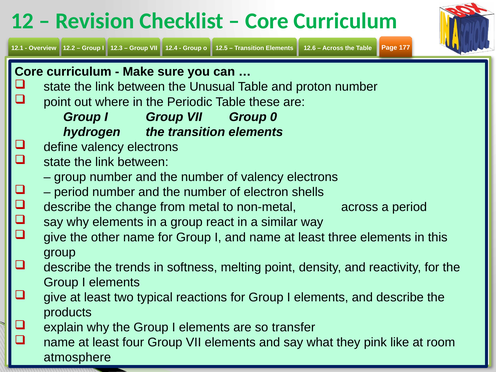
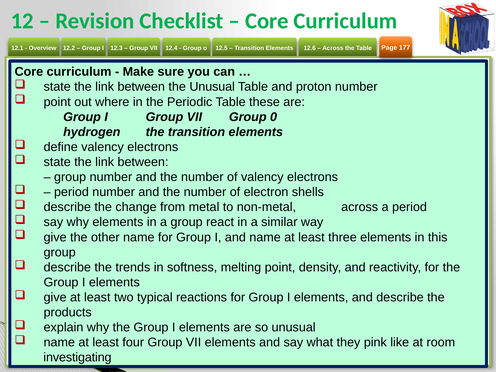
so transfer: transfer -> unusual
atmosphere: atmosphere -> investigating
